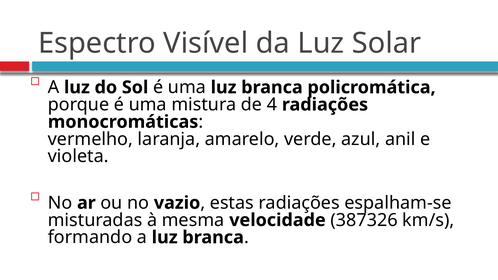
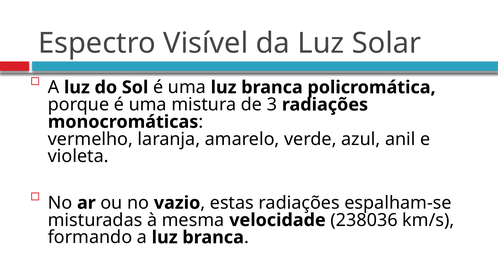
4: 4 -> 3
387326: 387326 -> 238036
